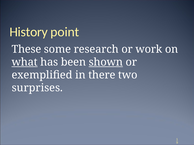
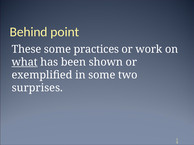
History: History -> Behind
research: research -> practices
shown underline: present -> none
in there: there -> some
